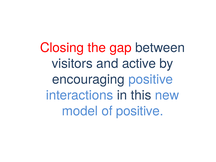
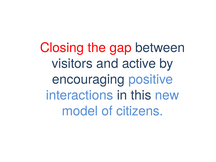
of positive: positive -> citizens
